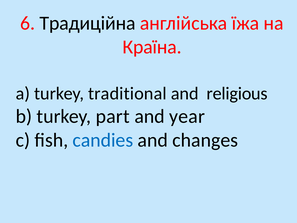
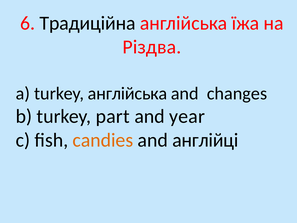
Країна: Країна -> Різдва
turkey traditional: traditional -> англійська
religious: religious -> changes
candies colour: blue -> orange
changes: changes -> англійці
